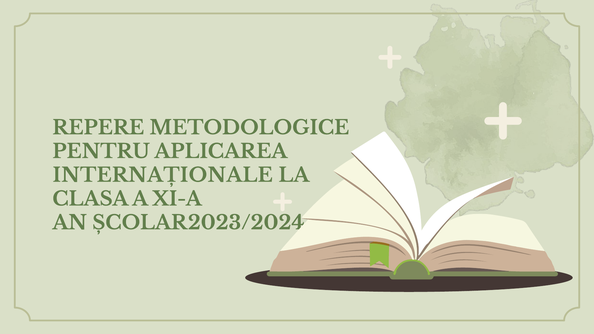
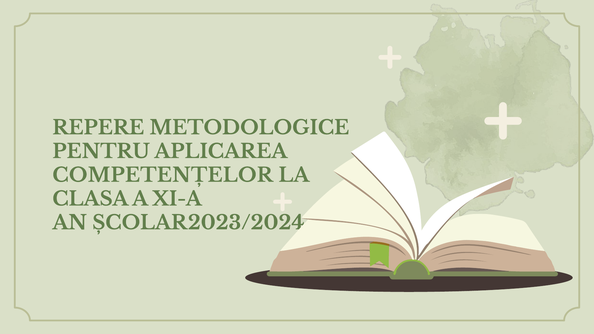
INTERNAȚIONALE: INTERNAȚIONALE -> COMPETENȚELOR
